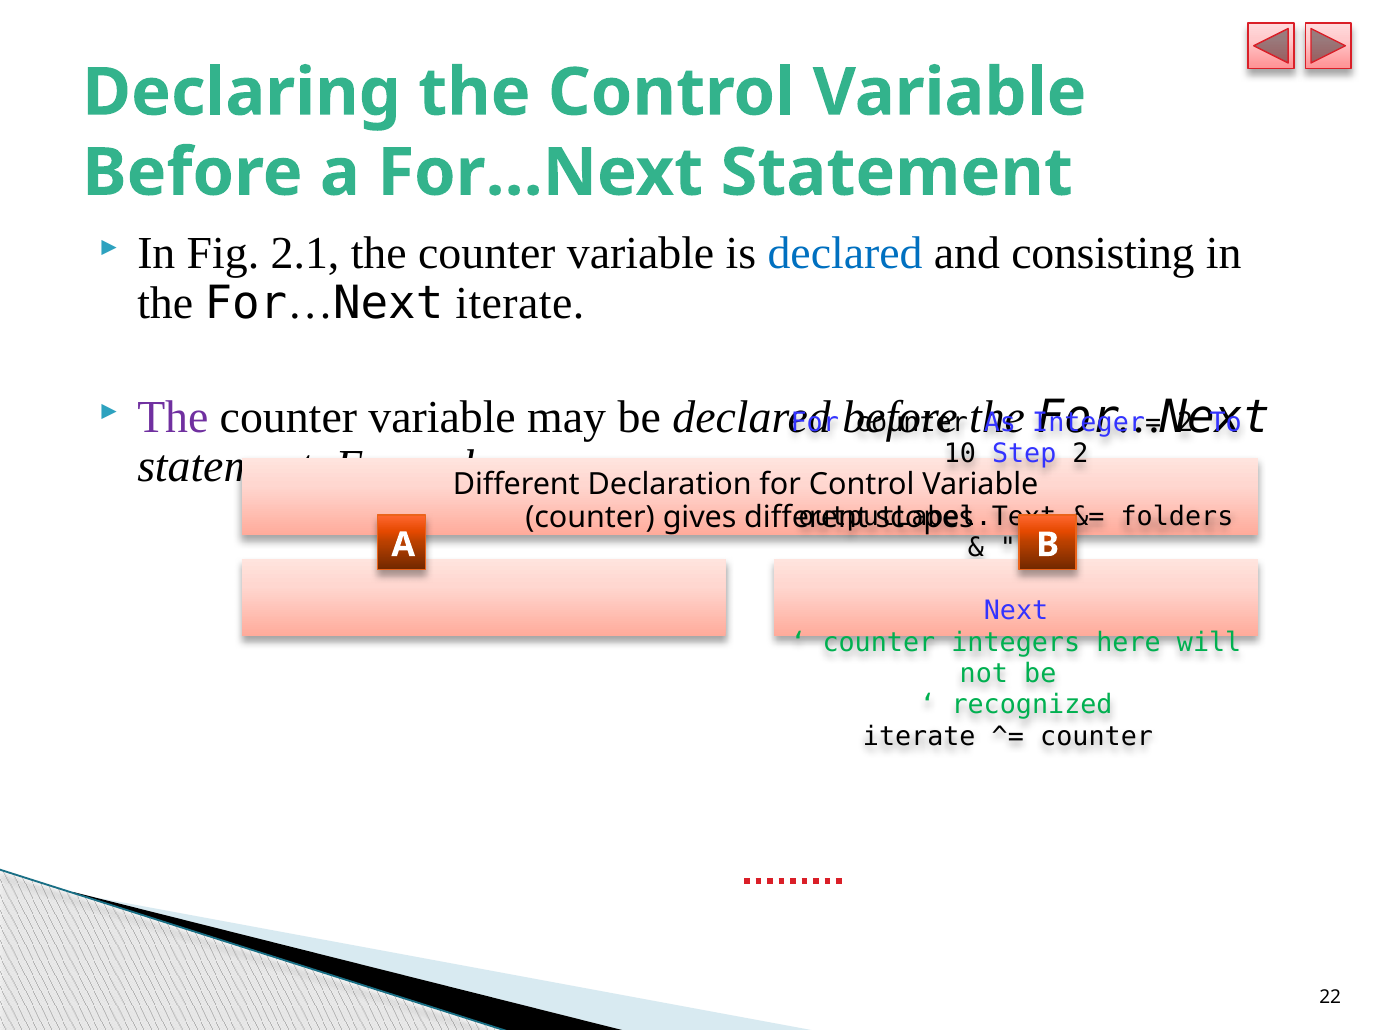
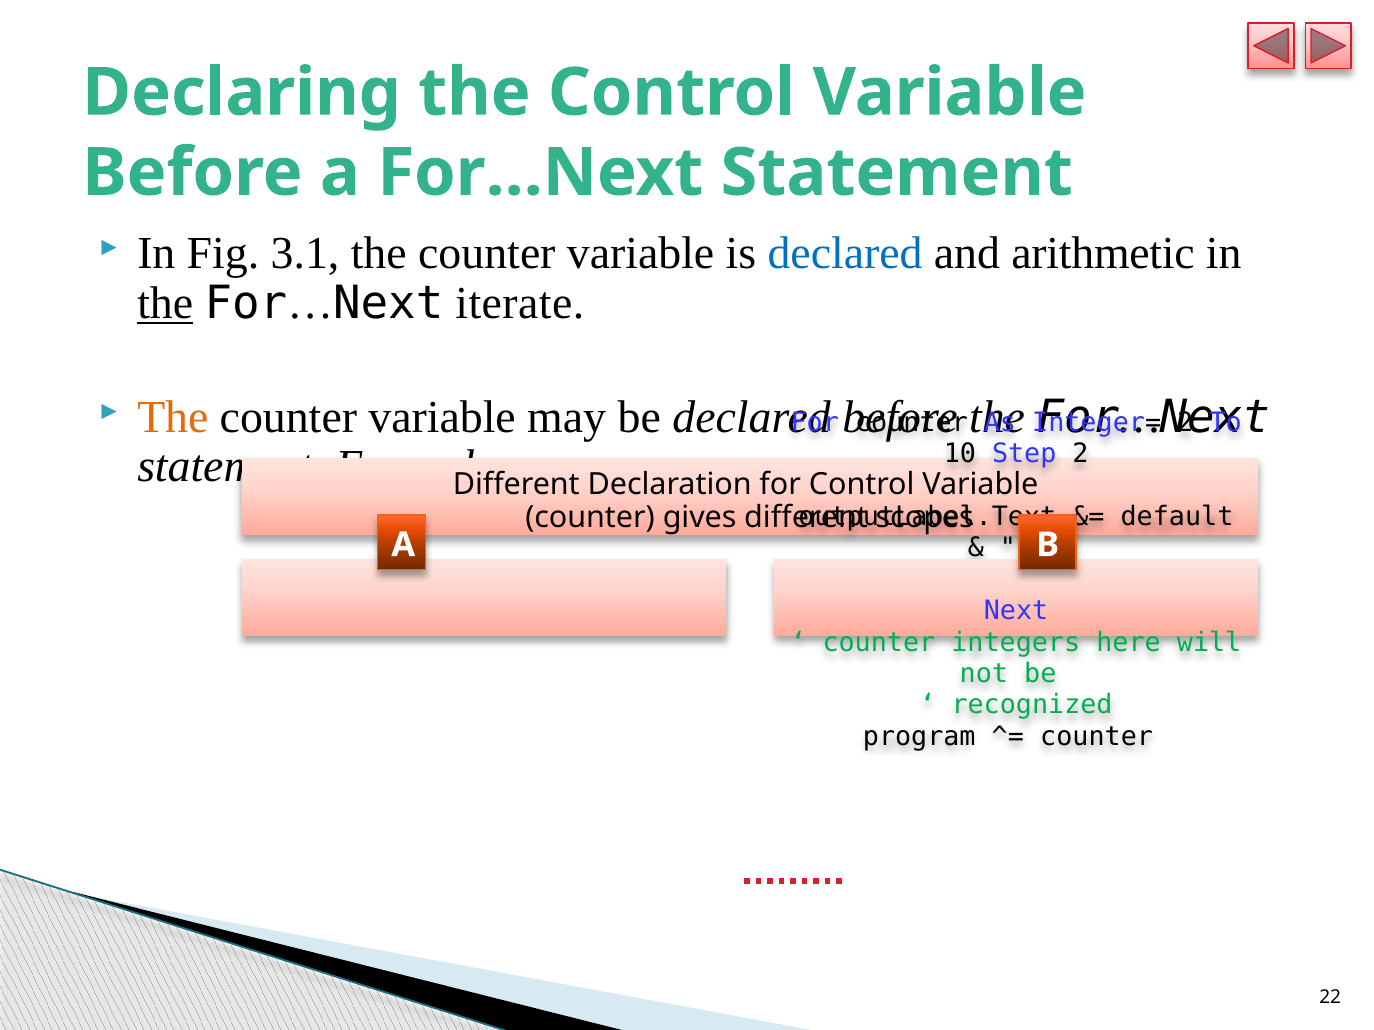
2.1: 2.1 -> 3.1
consisting: consisting -> arithmetic
the at (165, 303) underline: none -> present
The at (173, 417) colour: purple -> orange
folders: folders -> default
iterate at (919, 737): iterate -> program
